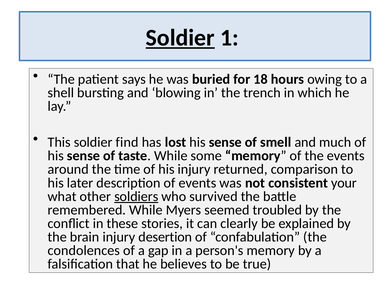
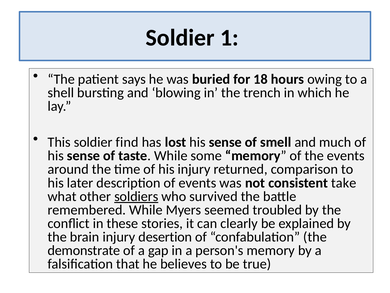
Soldier at (180, 38) underline: present -> none
your: your -> take
condolences: condolences -> demonstrate
